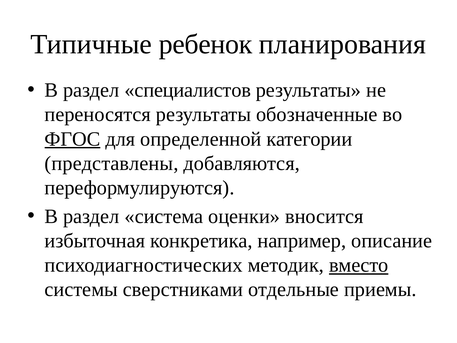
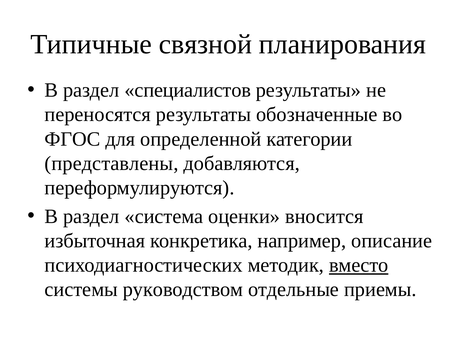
ребенок: ребенок -> связной
ФГОС underline: present -> none
сверстниками: сверстниками -> руководством
